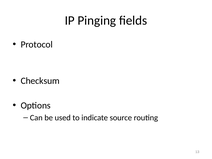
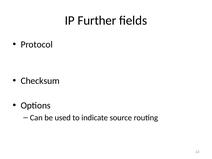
Pinging: Pinging -> Further
